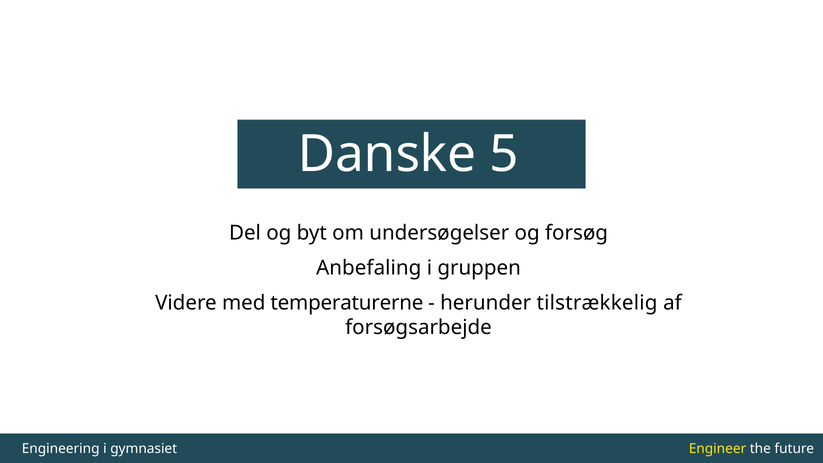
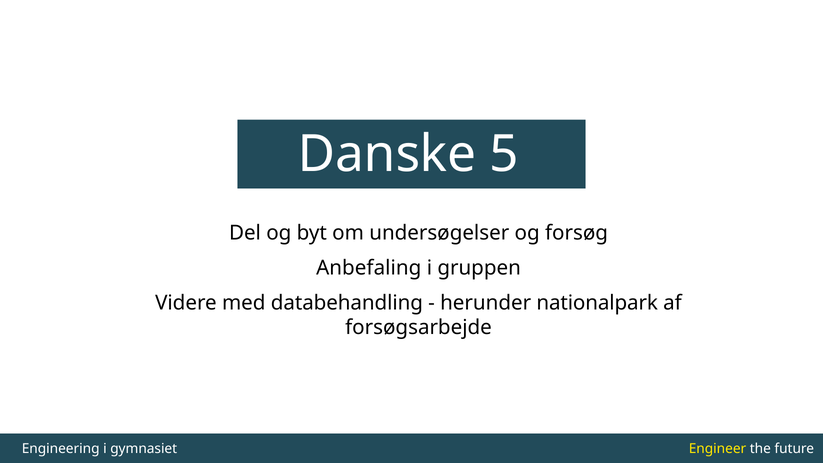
temperaturerne: temperaturerne -> databehandling
tilstrækkelig: tilstrækkelig -> nationalpark
